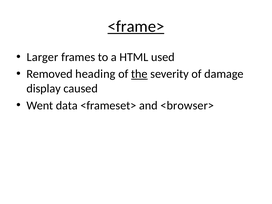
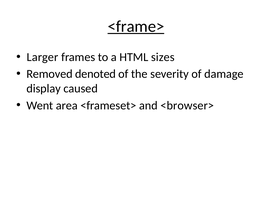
used: used -> sizes
heading: heading -> denoted
the underline: present -> none
data: data -> area
